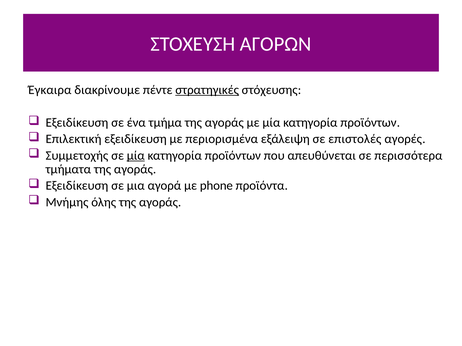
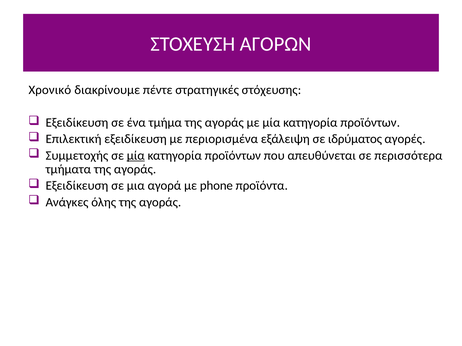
Έγκαιρα: Έγκαιρα -> Χρονικό
στρατηγικές underline: present -> none
επιστολές: επιστολές -> ιδρύματος
Μνήμης: Μνήμης -> Ανάγκες
